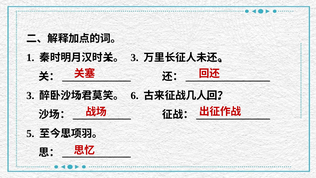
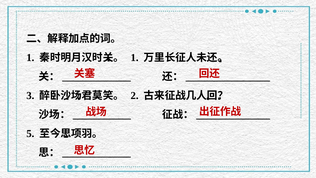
3 at (135, 58): 3 -> 1
6: 6 -> 2
